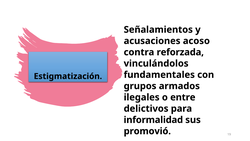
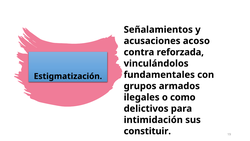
entre: entre -> como
informalidad: informalidad -> intimidación
promovió: promovió -> constituir
